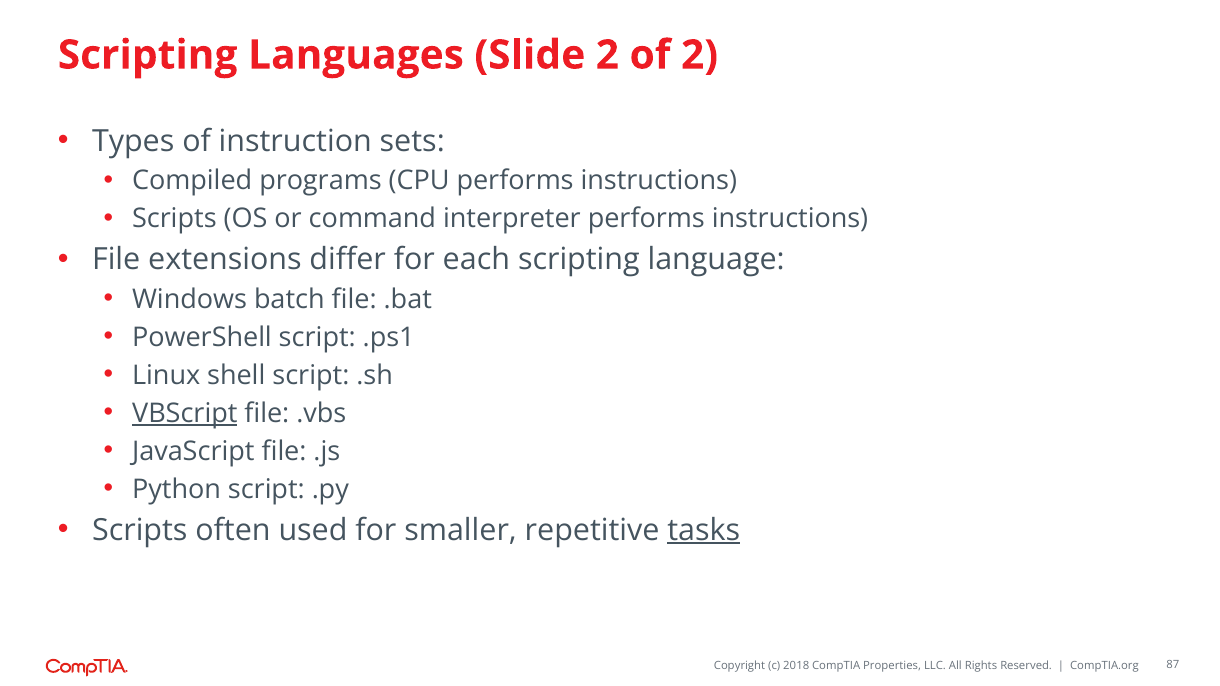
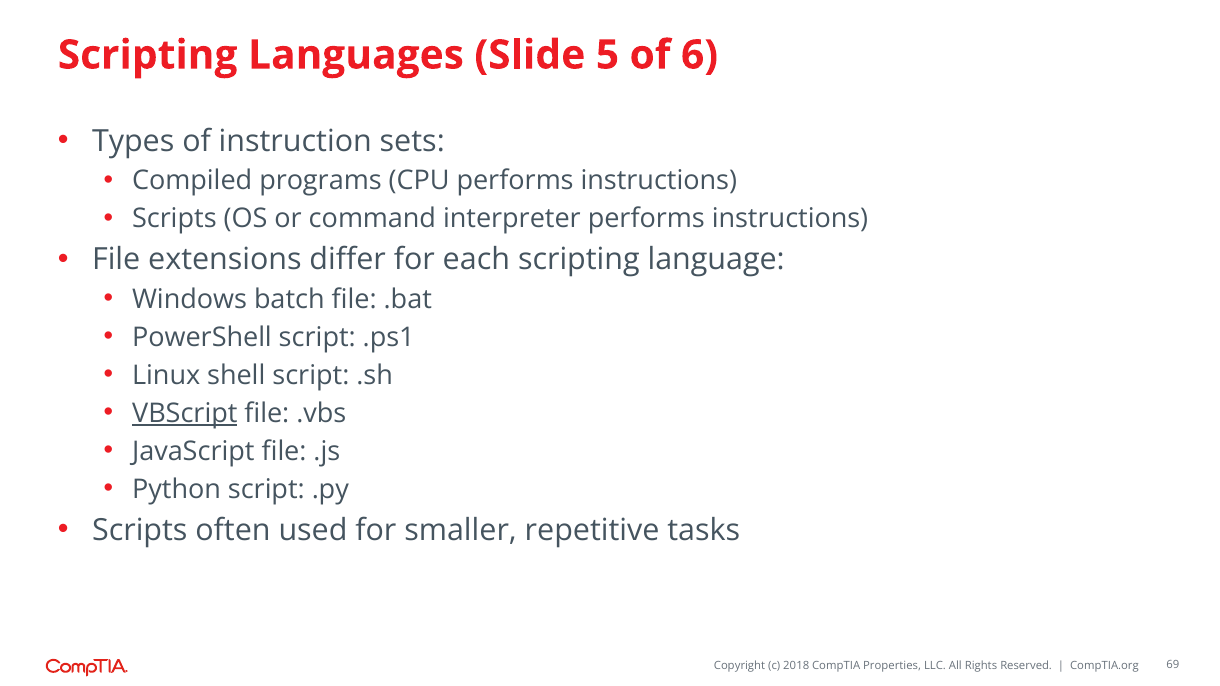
Slide 2: 2 -> 5
of 2: 2 -> 6
tasks underline: present -> none
87: 87 -> 69
